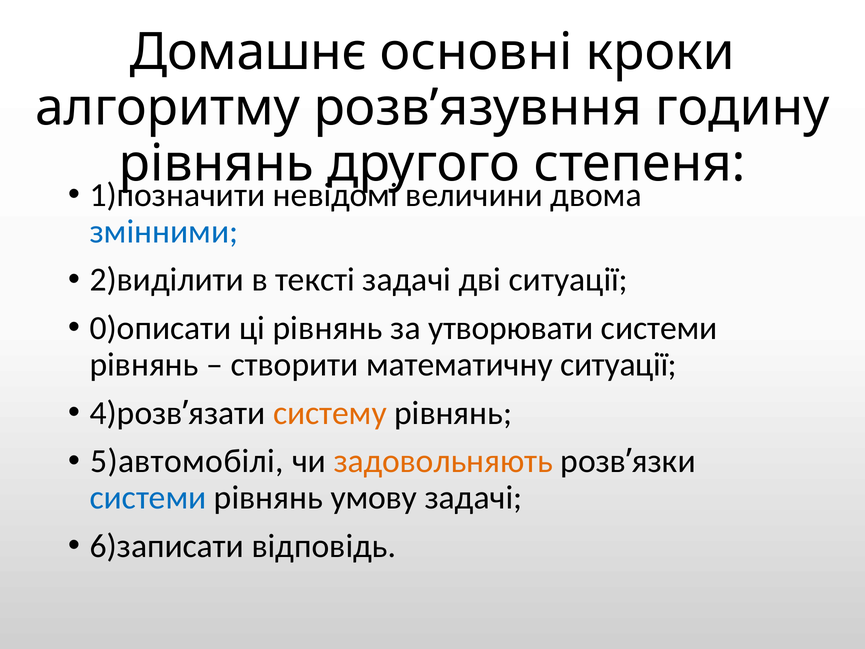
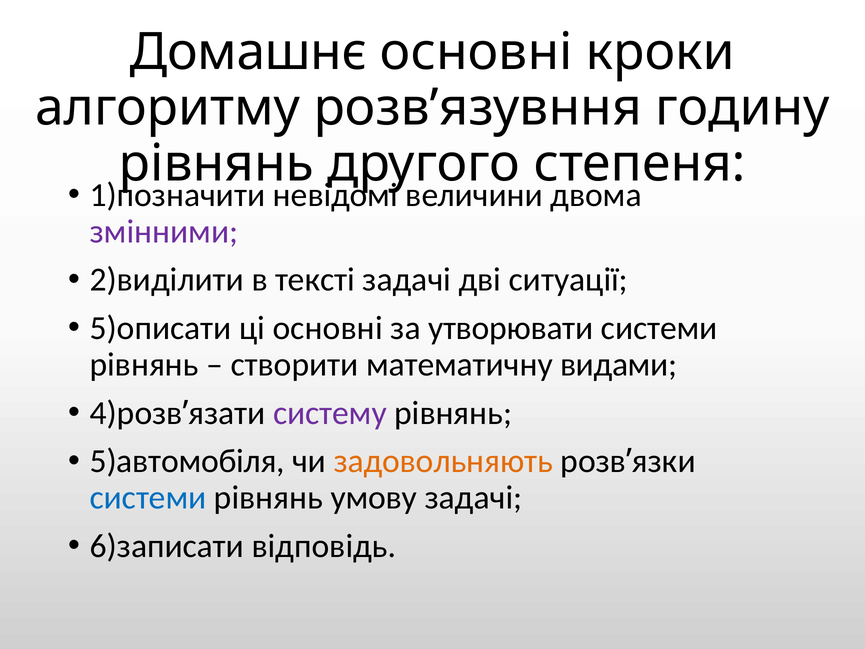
змінними colour: blue -> purple
0)описати: 0)описати -> 5)описати
ці рівнянь: рівнянь -> основні
математичну ситуації: ситуації -> видами
систему colour: orange -> purple
5)автомобілі: 5)автомобілі -> 5)автомобіля
